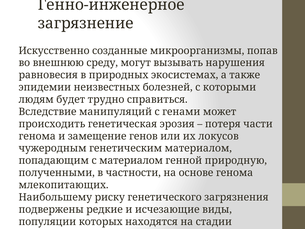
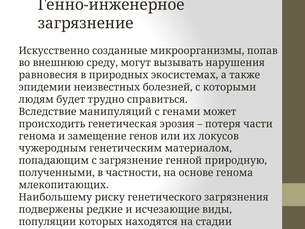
с материалом: материалом -> загрязнение
